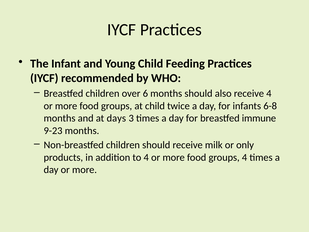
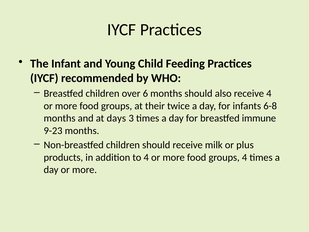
at child: child -> their
only: only -> plus
